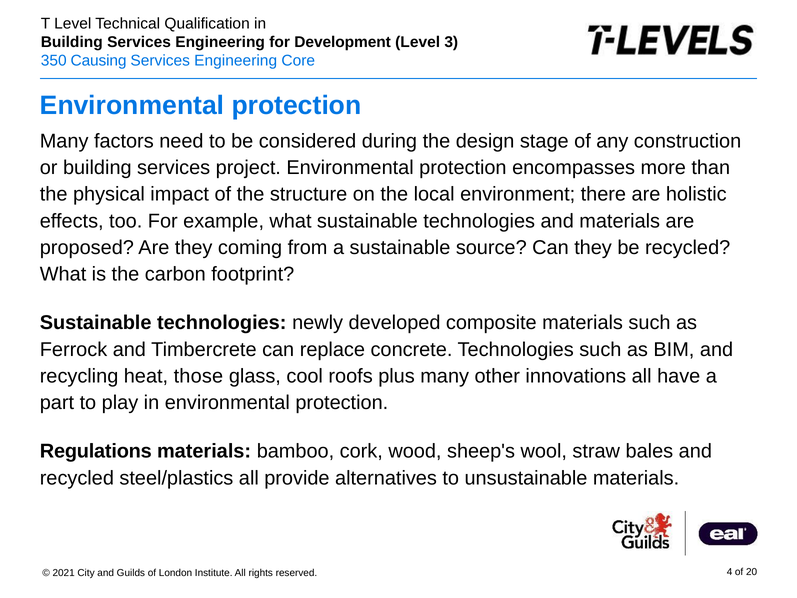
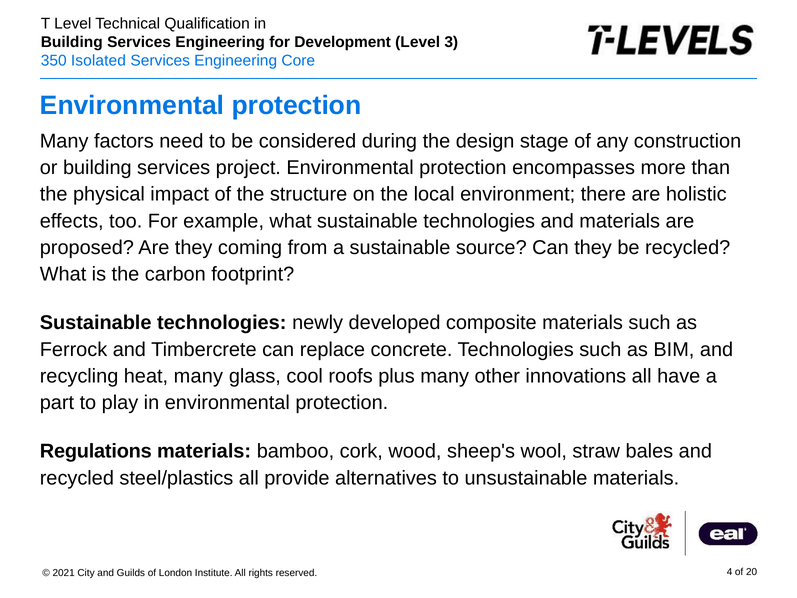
Causing: Causing -> Isolated
heat those: those -> many
